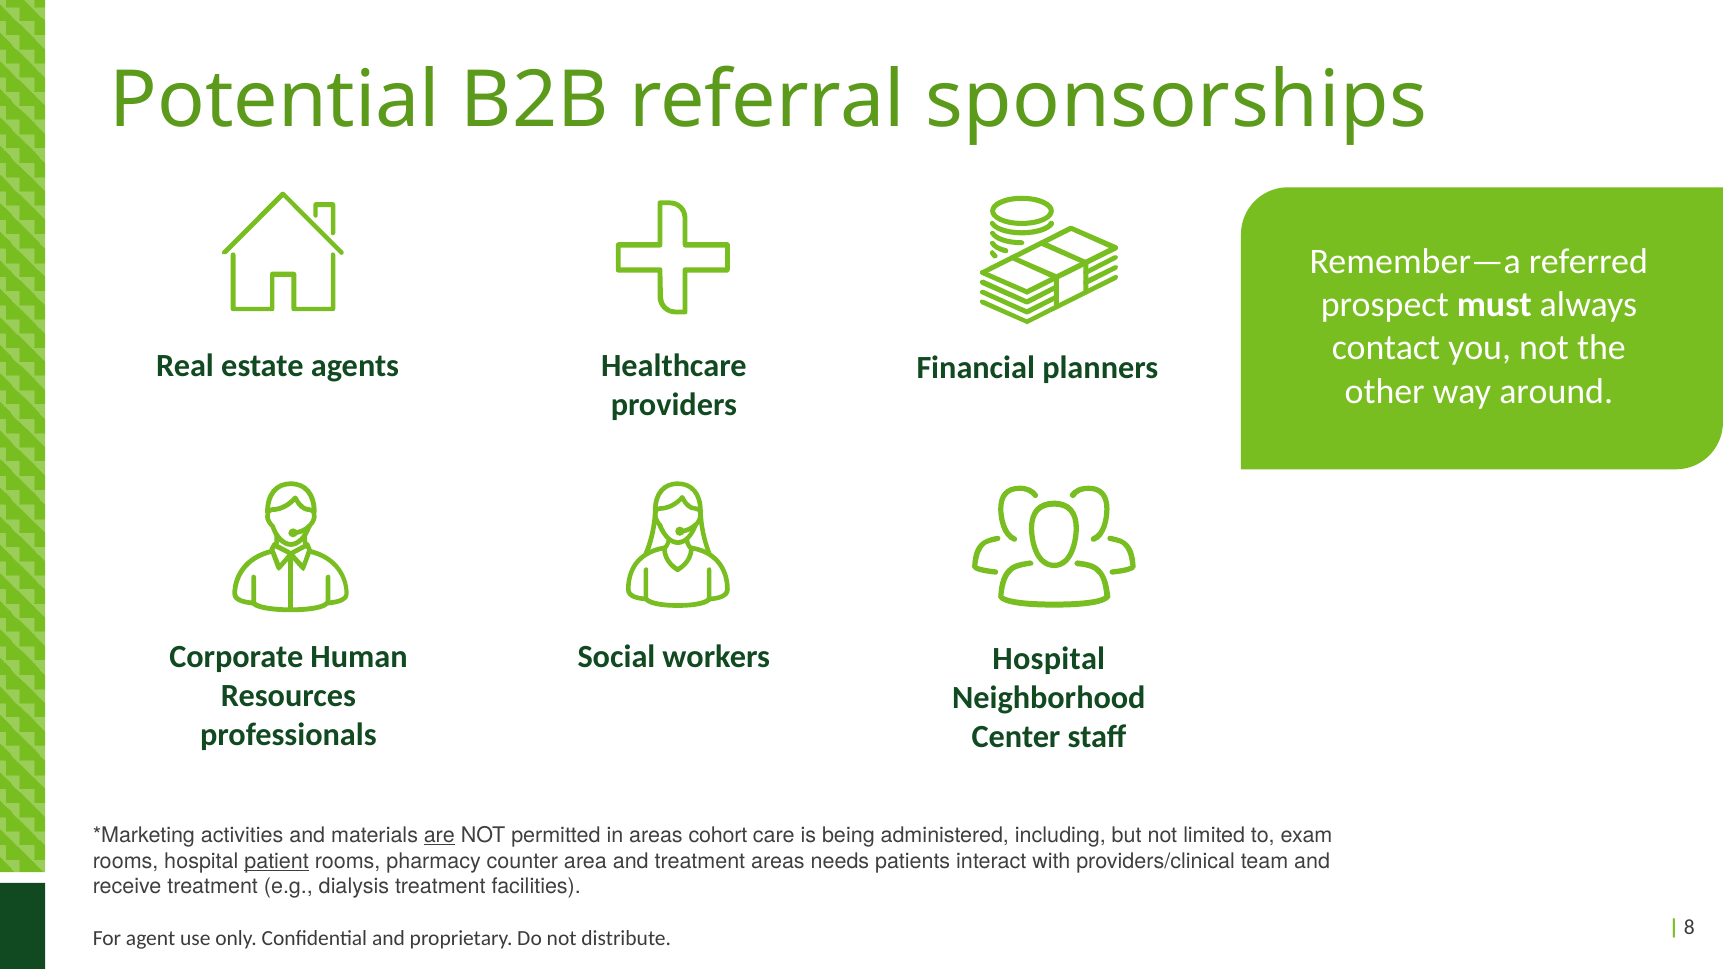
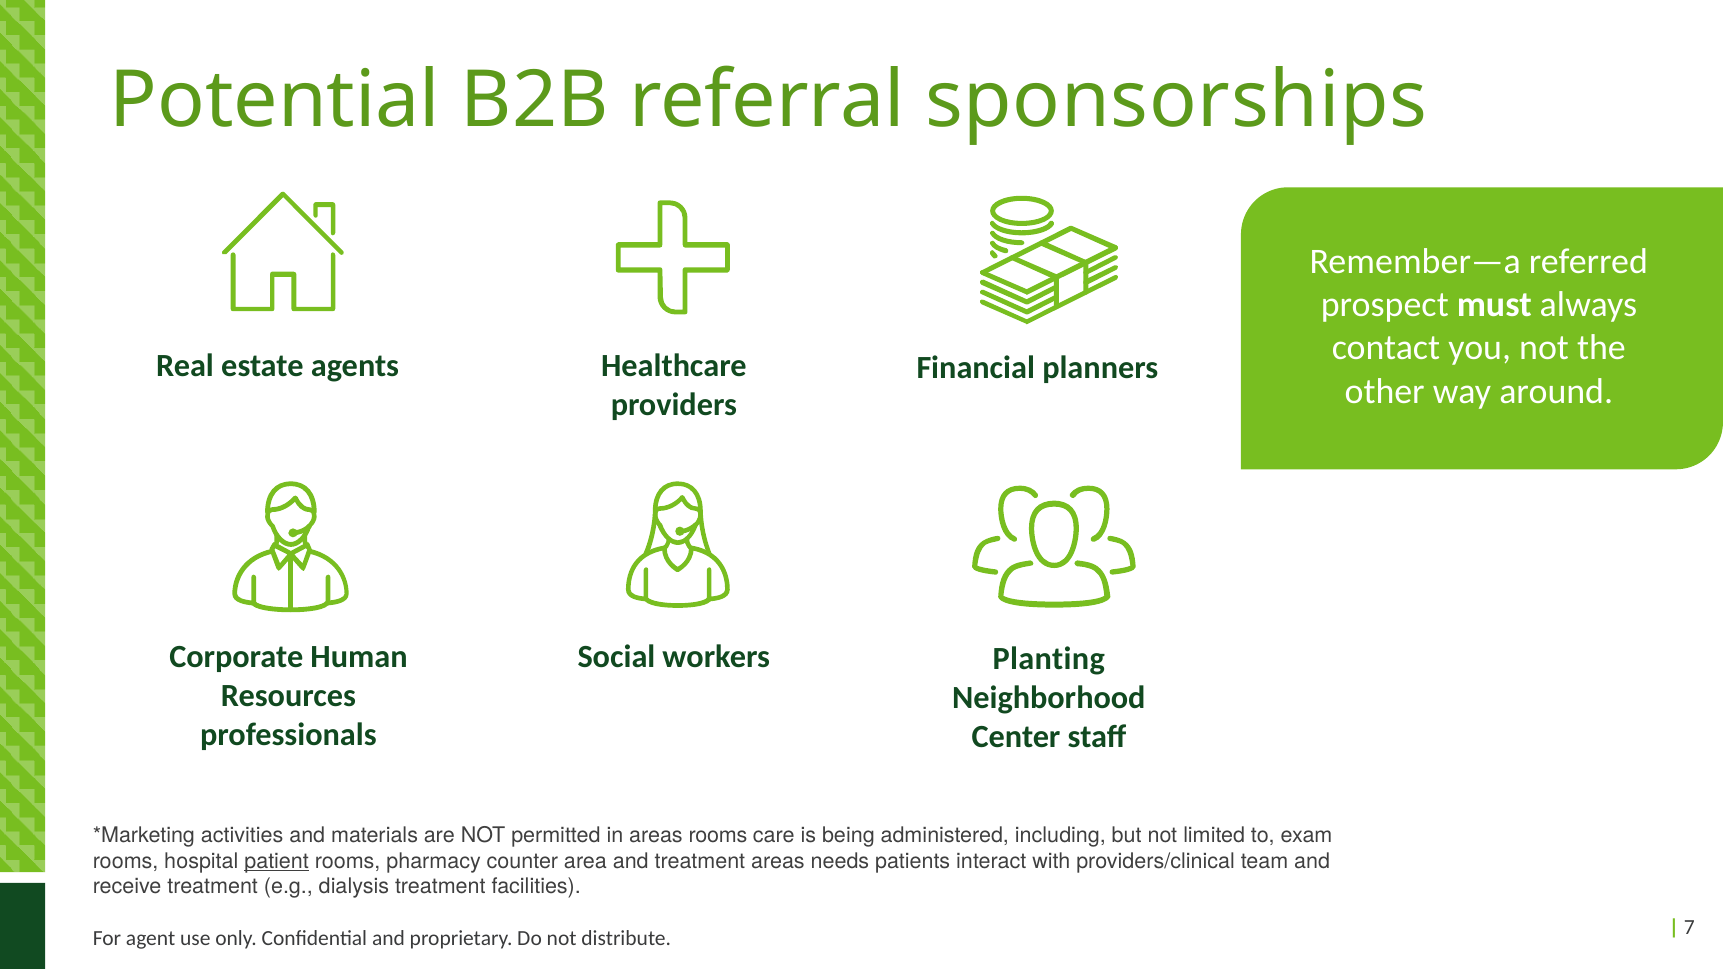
workers Hospital: Hospital -> Planting
are underline: present -> none
areas cohort: cohort -> rooms
8: 8 -> 7
